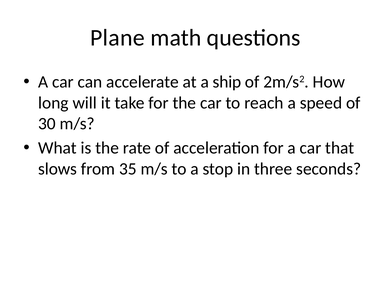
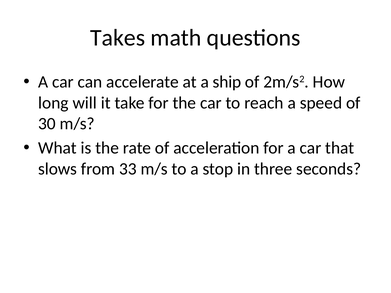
Plane: Plane -> Takes
35: 35 -> 33
